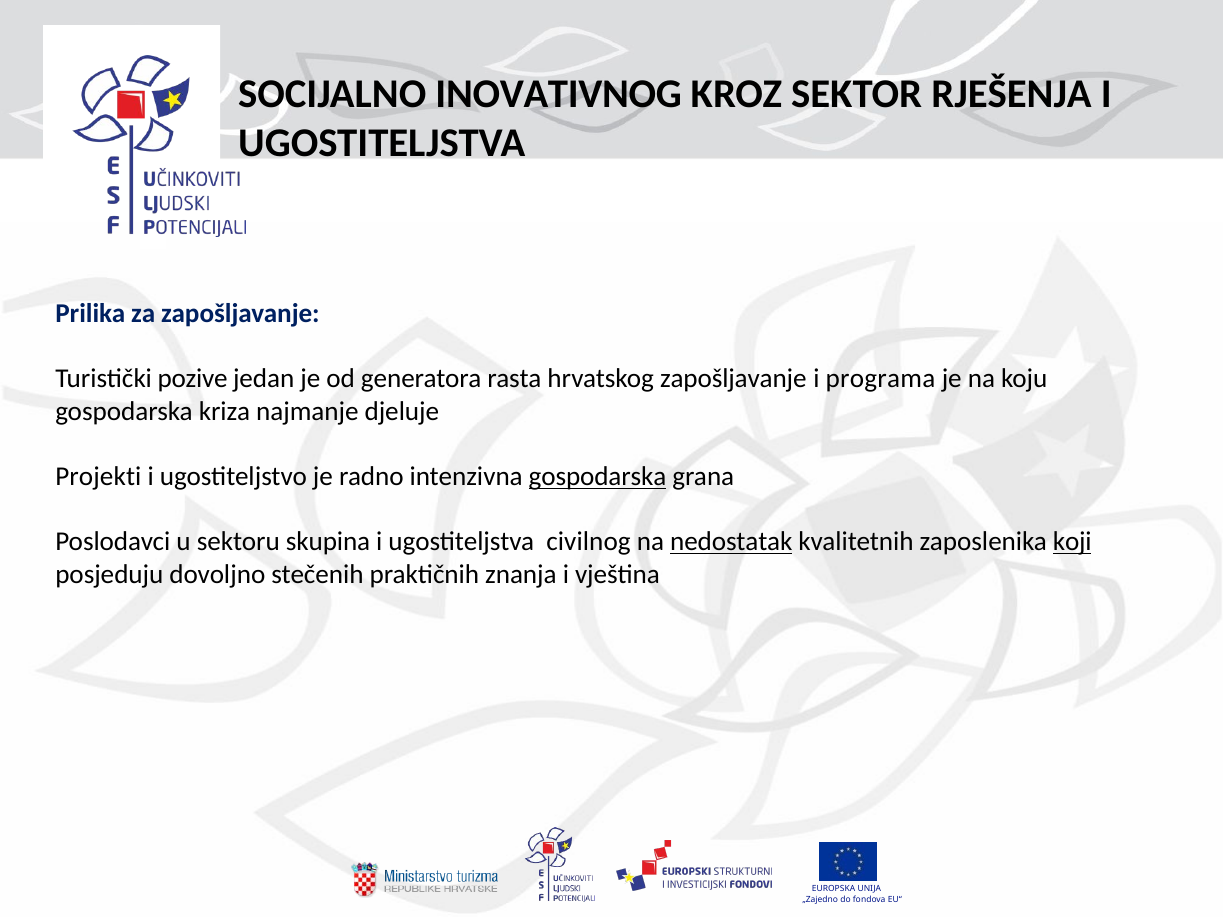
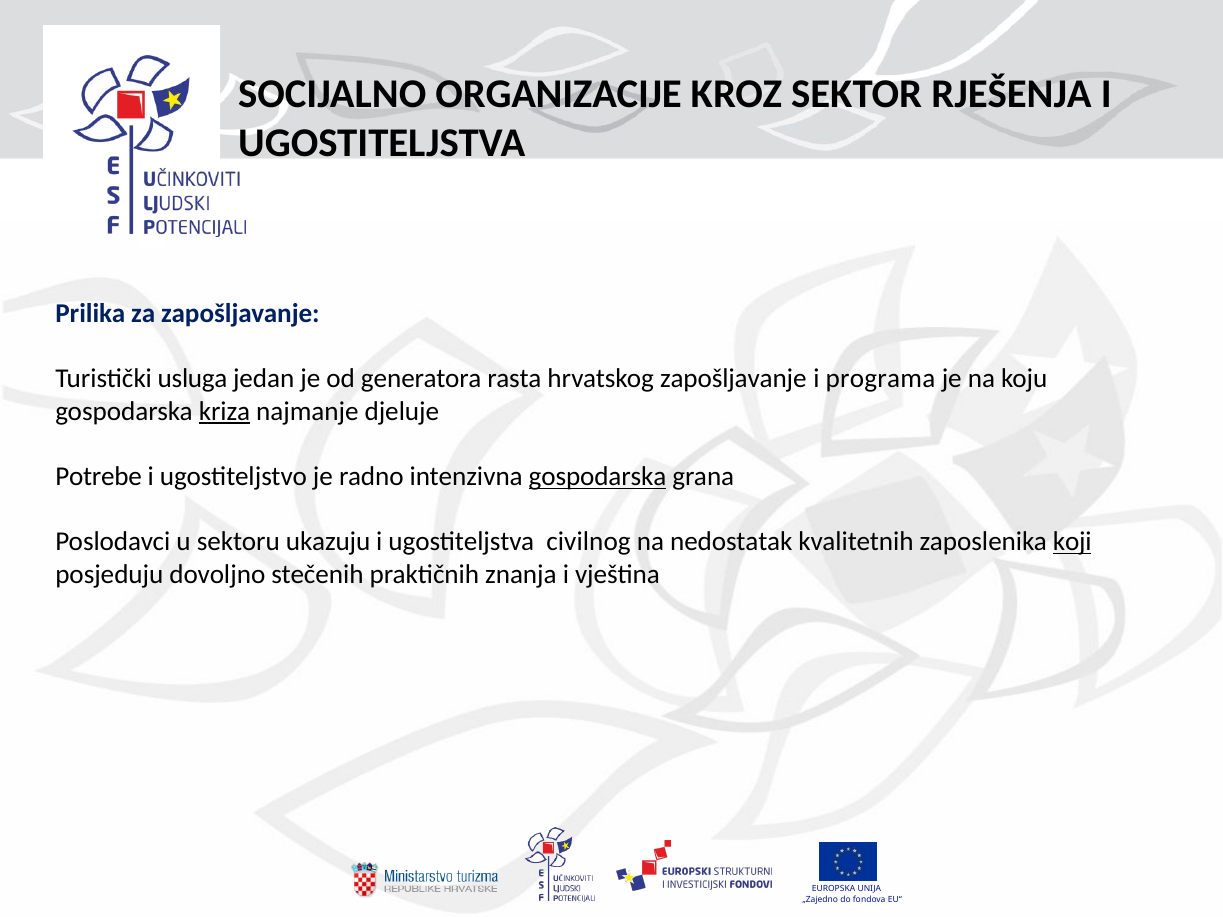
INOVATIVNOG: INOVATIVNOG -> ORGANIZACIJE
pozive: pozive -> usluga
kriza underline: none -> present
Projekti: Projekti -> Potrebe
skupina: skupina -> ukazuju
nedostatak underline: present -> none
